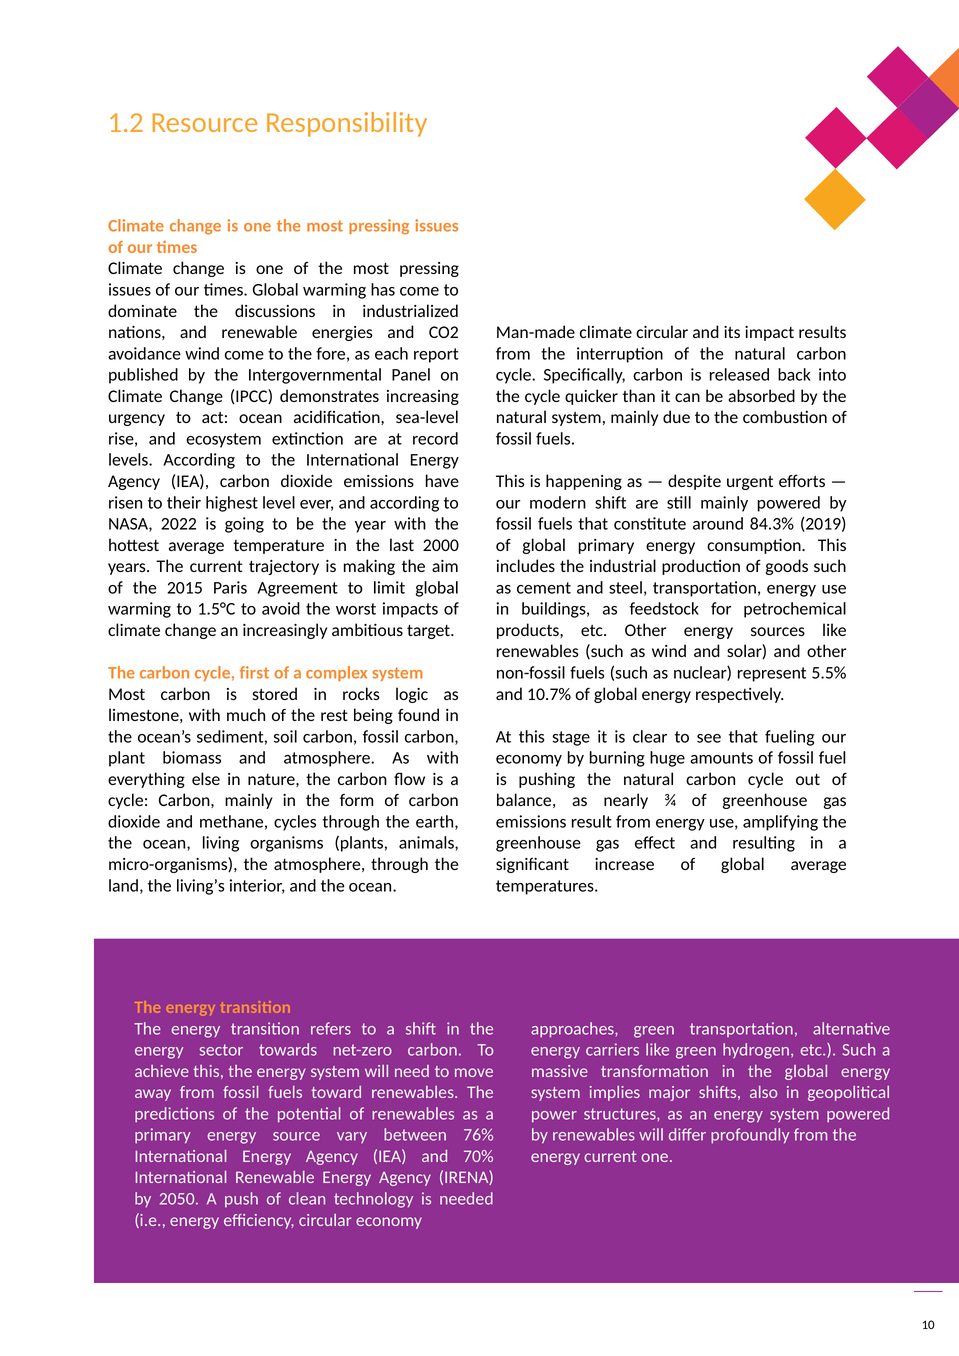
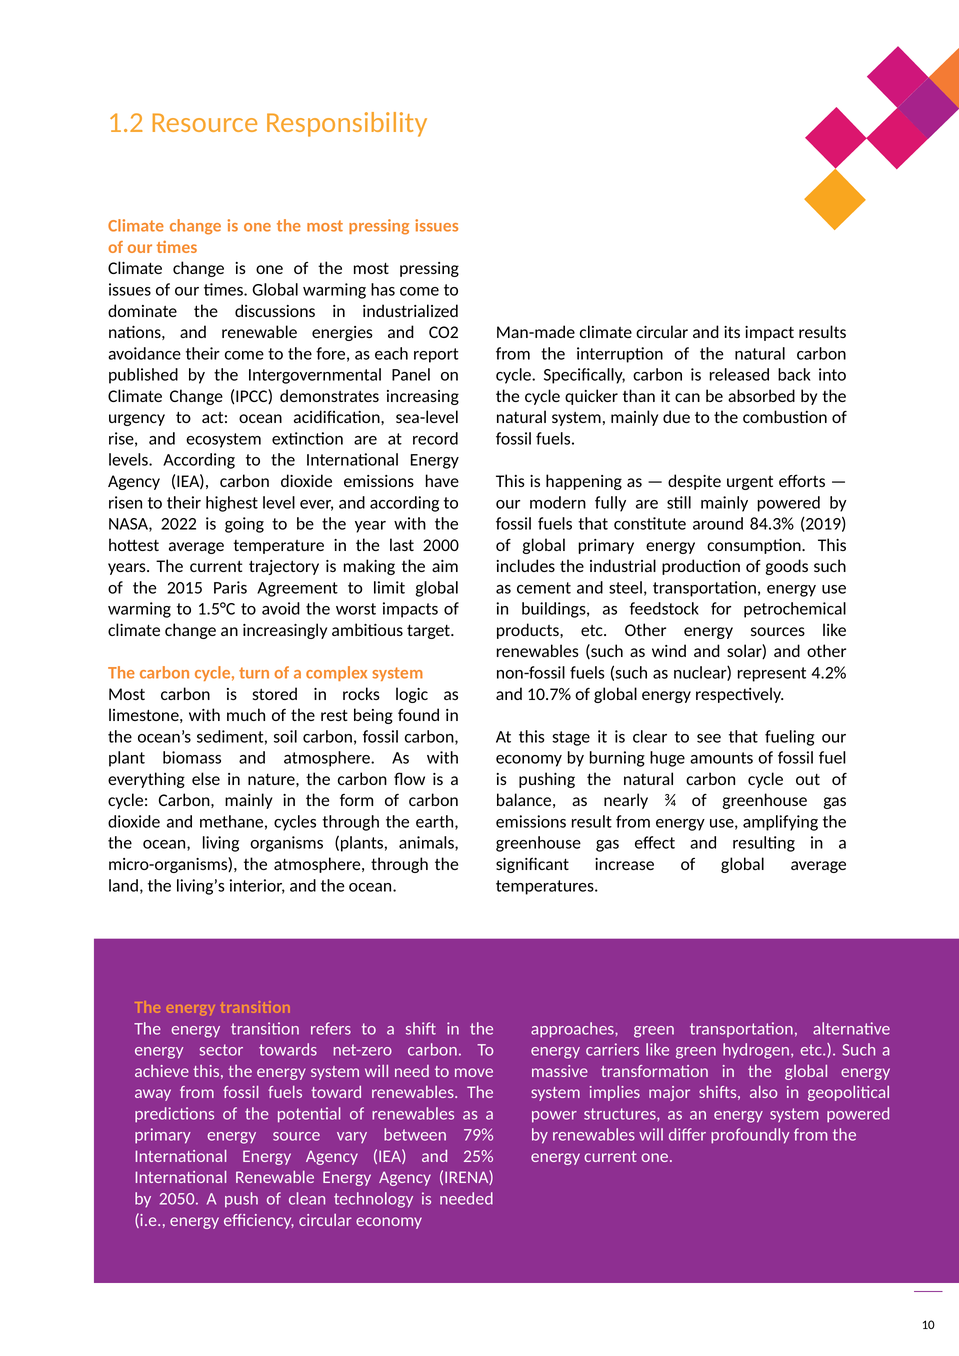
avoidance wind: wind -> their
modern shift: shift -> fully
first: first -> turn
5.5%: 5.5% -> 4.2%
76%: 76% -> 79%
70%: 70% -> 25%
